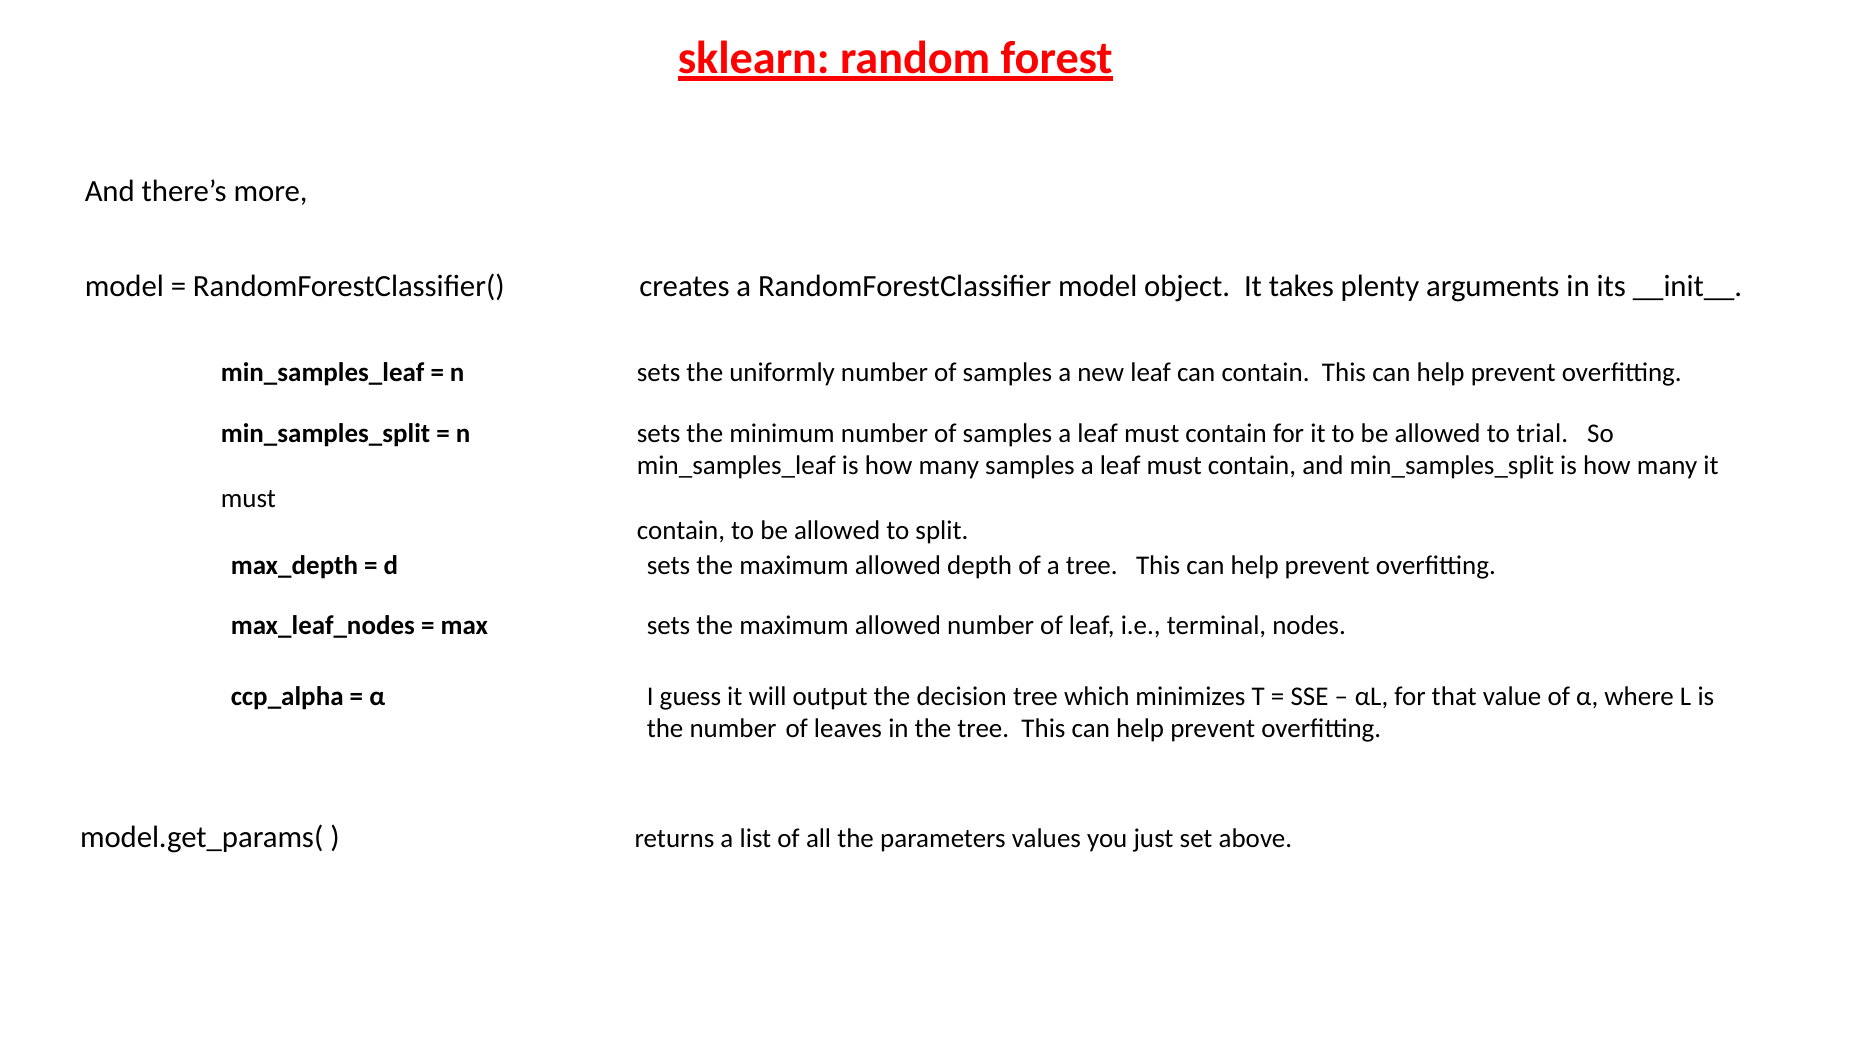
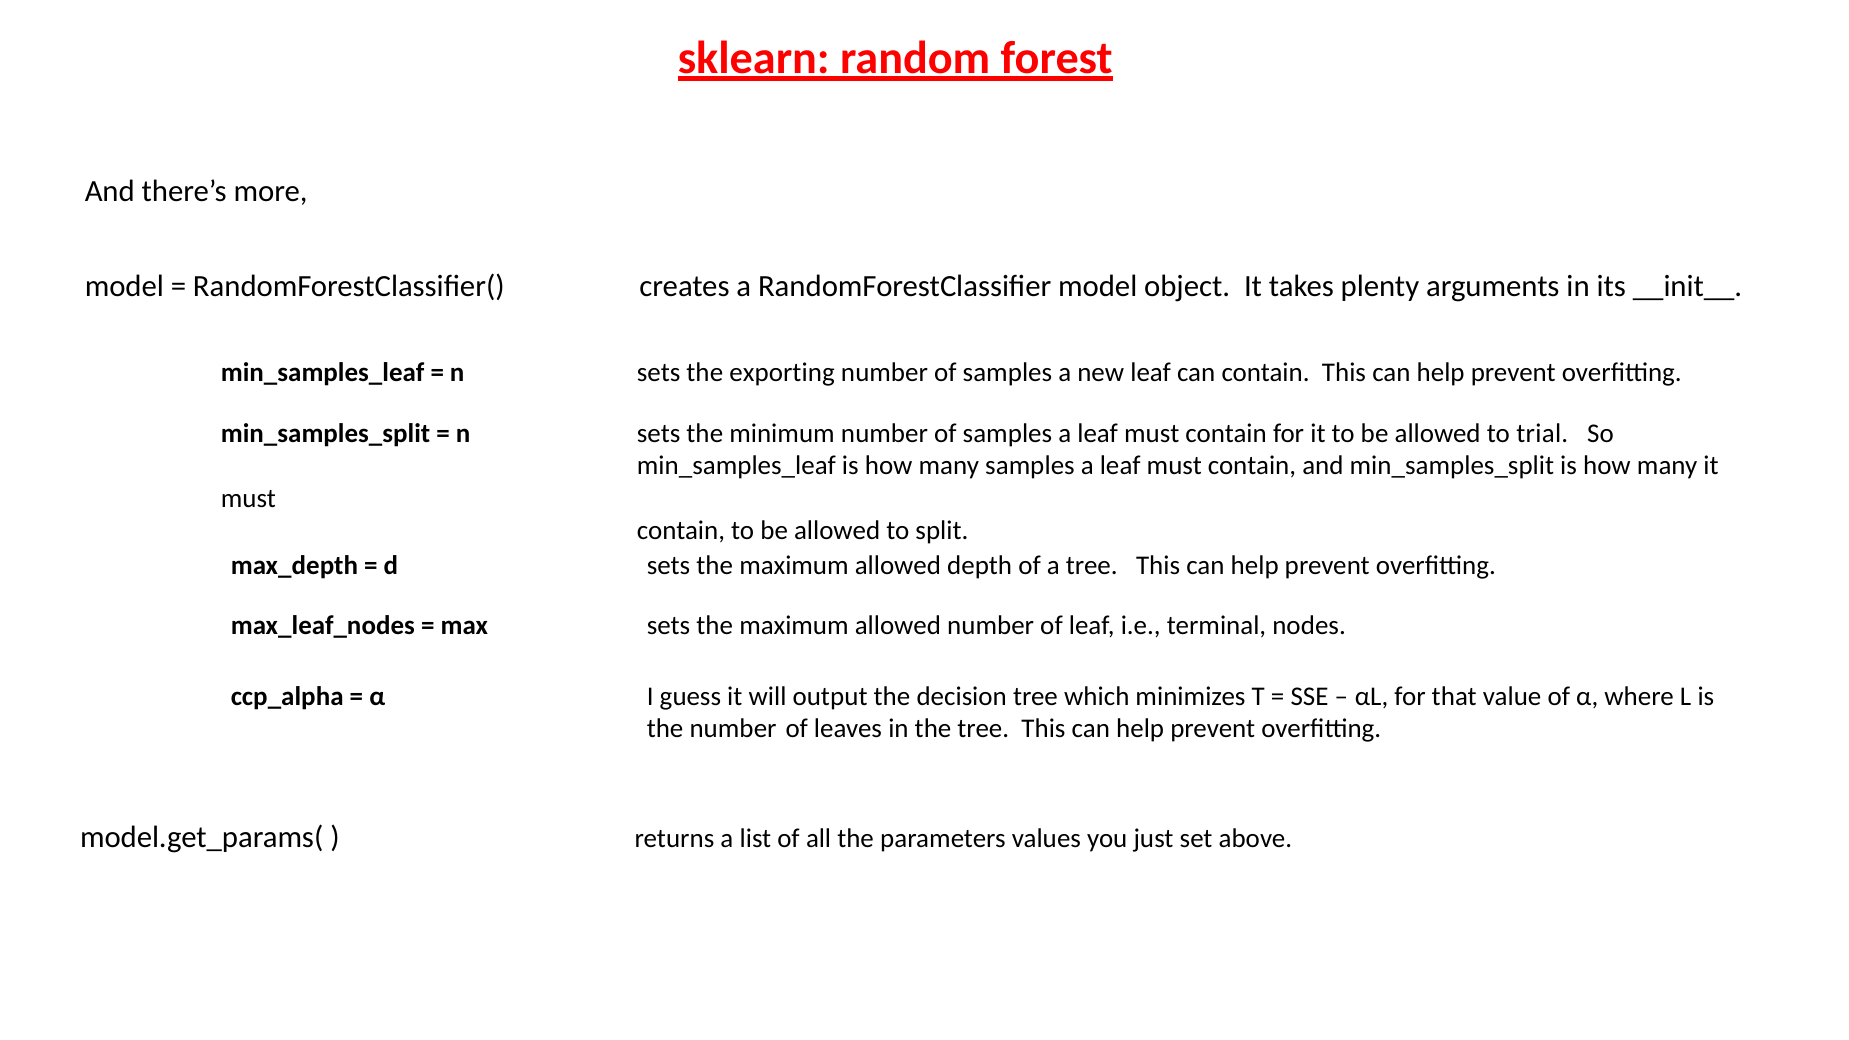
uniformly: uniformly -> exporting
